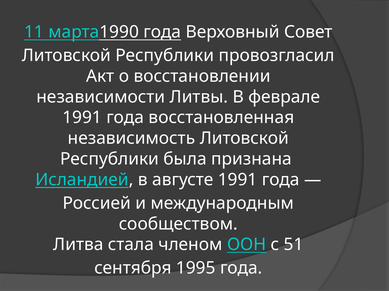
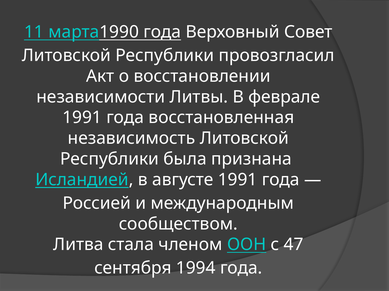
51: 51 -> 47
1995: 1995 -> 1994
